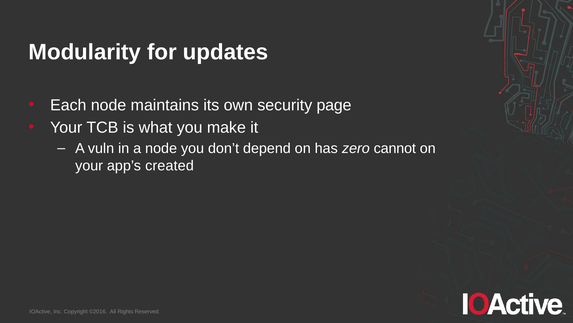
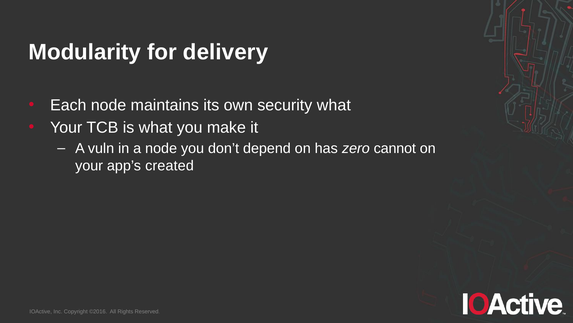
updates: updates -> delivery
security page: page -> what
